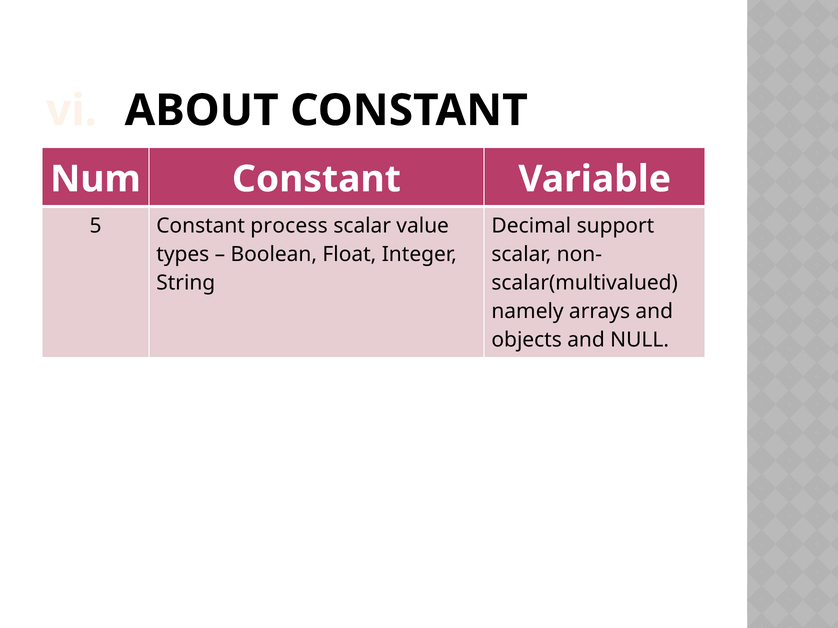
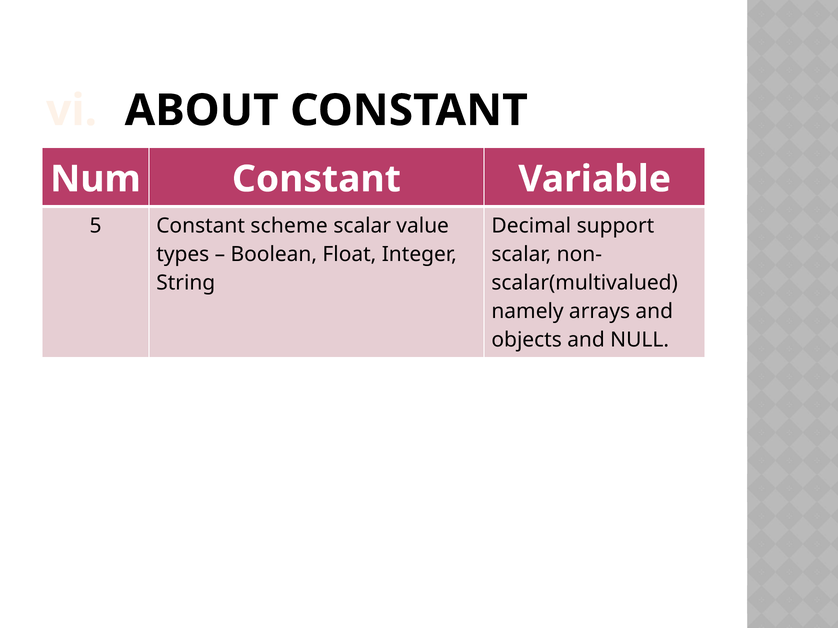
process: process -> scheme
